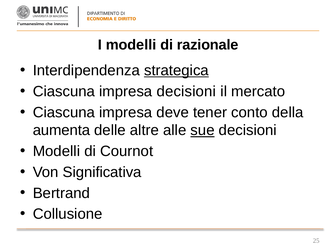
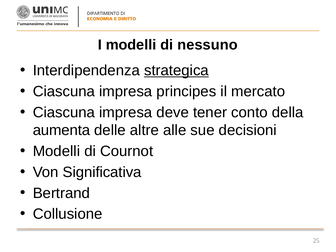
razionale: razionale -> nessuno
impresa decisioni: decisioni -> principes
sue underline: present -> none
